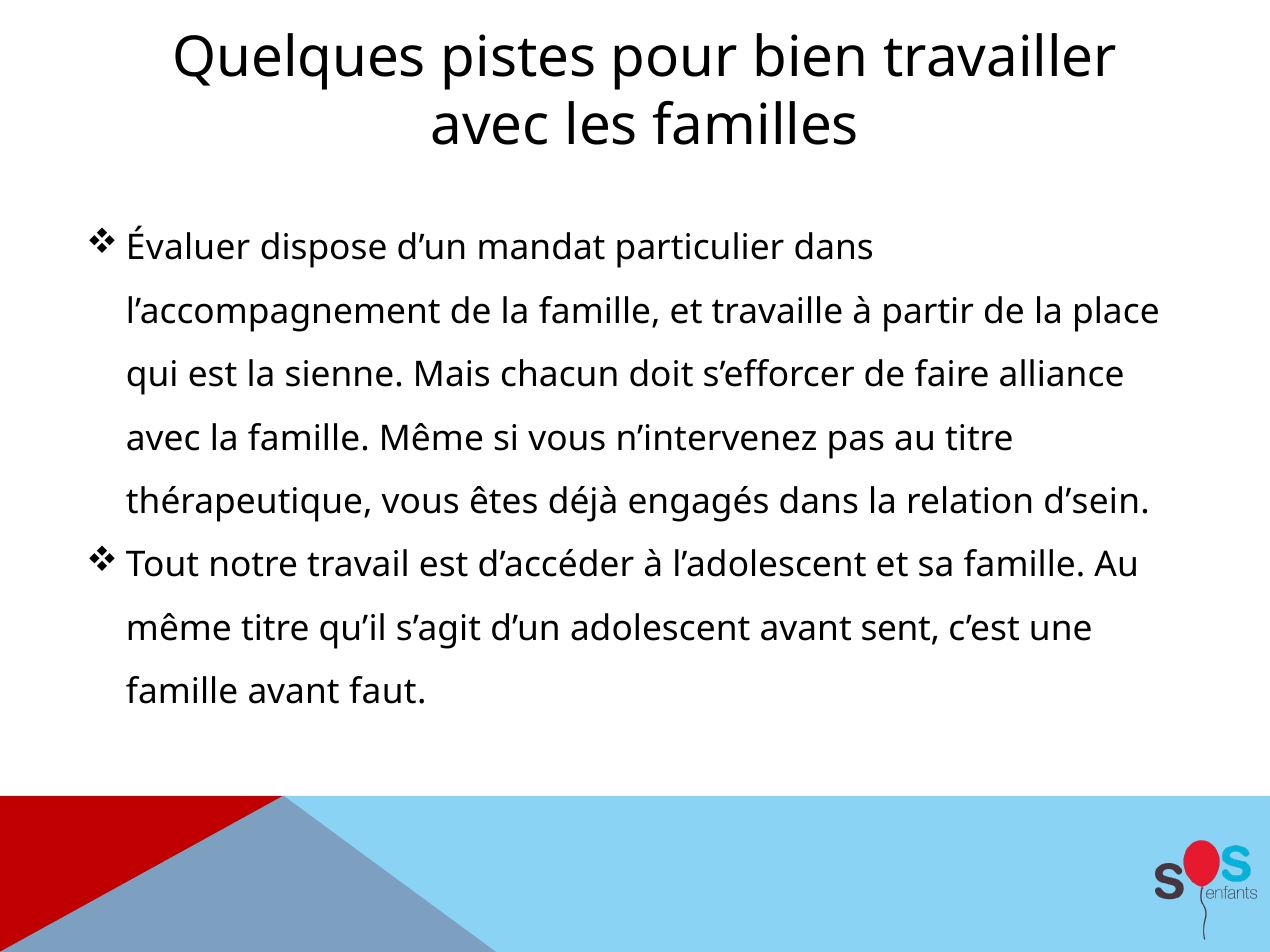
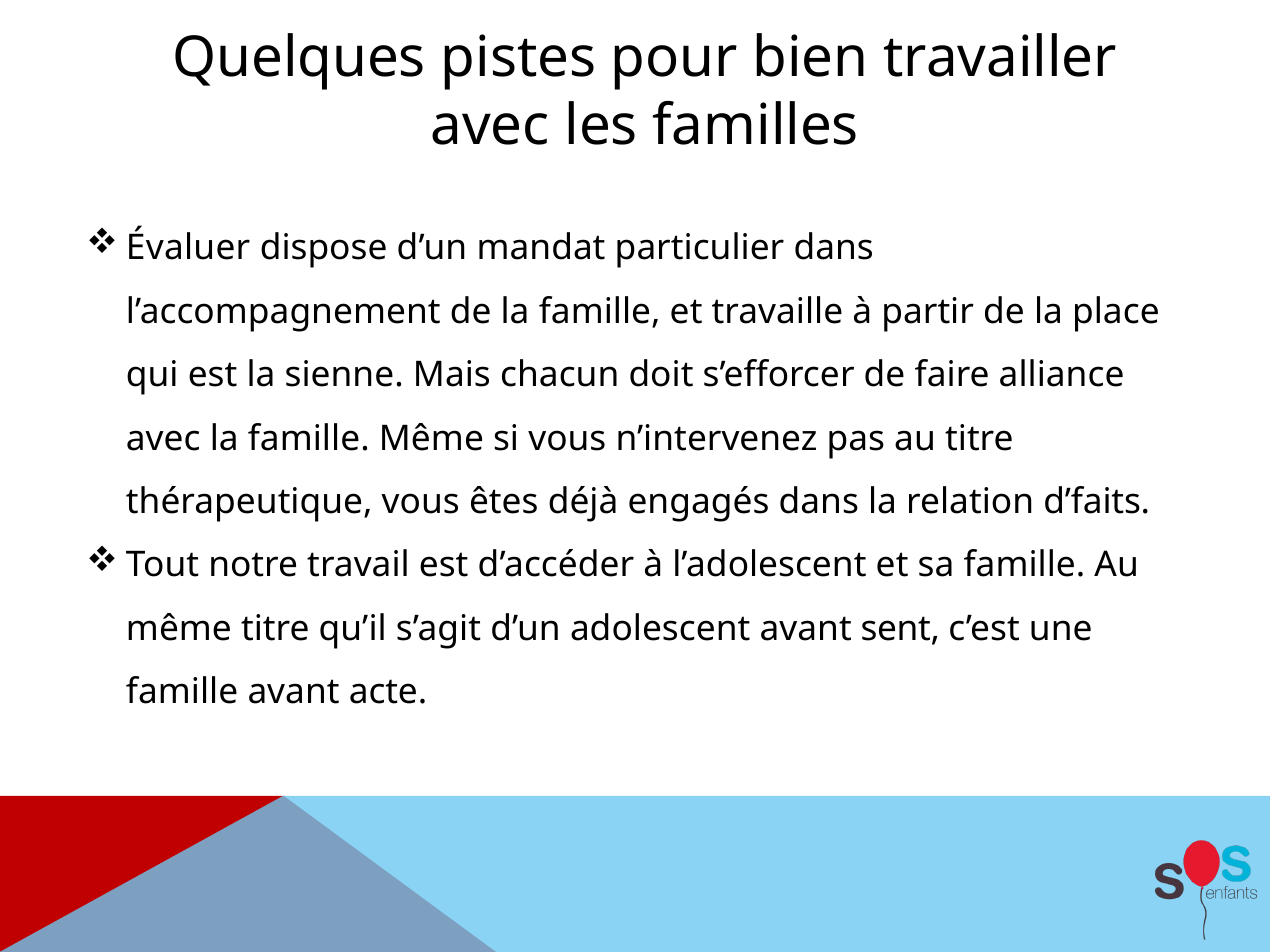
d’sein: d’sein -> d’faits
faut: faut -> acte
